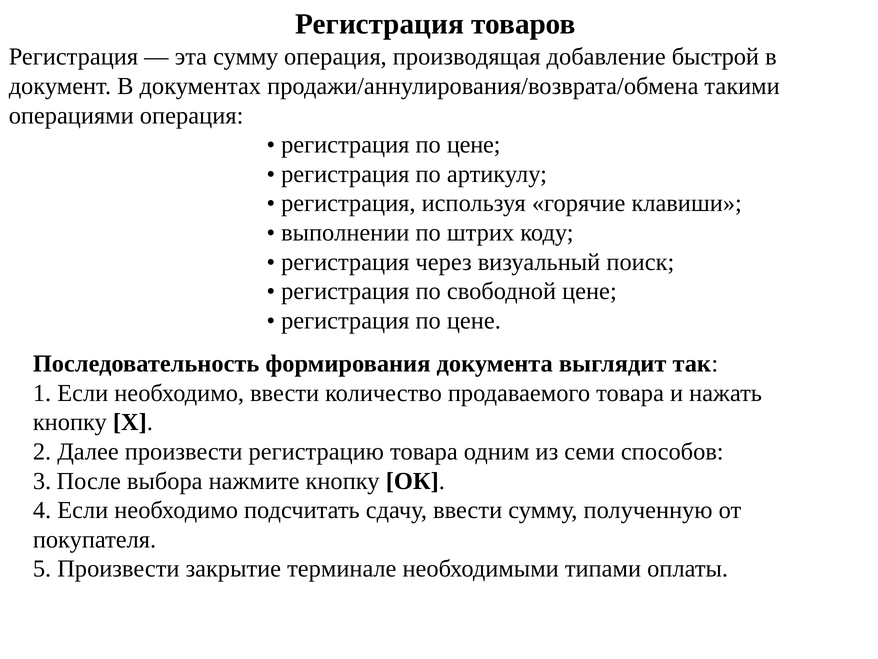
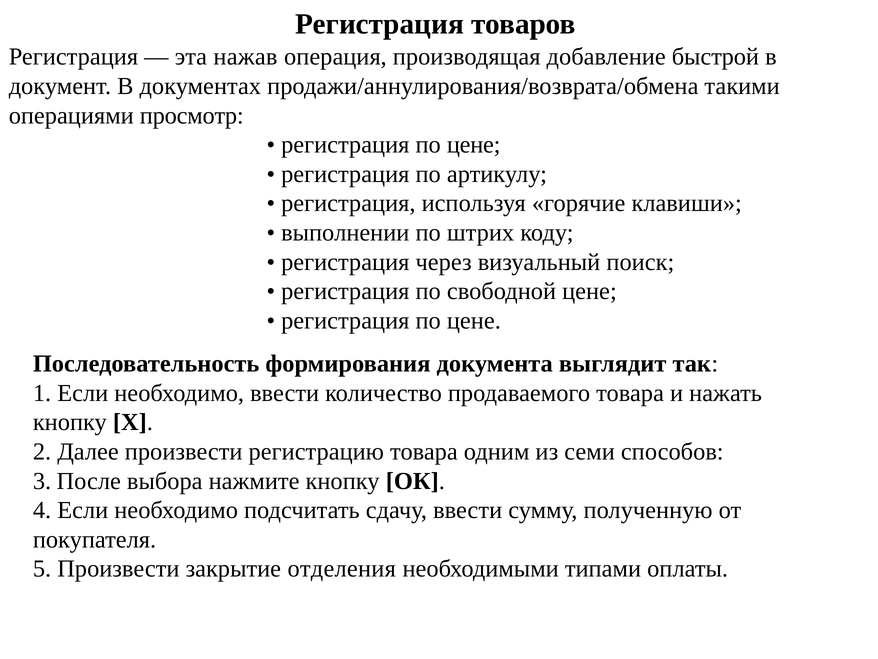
эта сумму: сумму -> нажав
операциями операция: операция -> просмотр
терминале: терминале -> отделения
